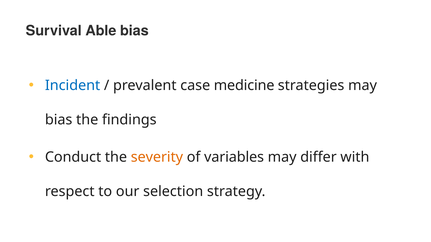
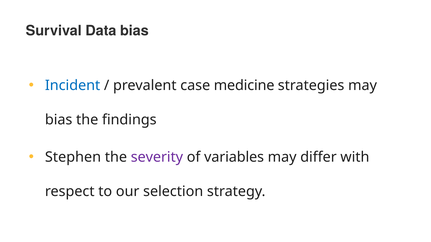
Able: Able -> Data
Conduct: Conduct -> Stephen
severity colour: orange -> purple
